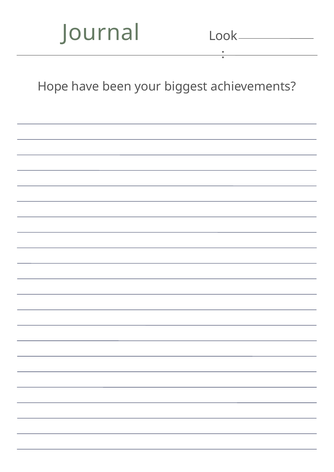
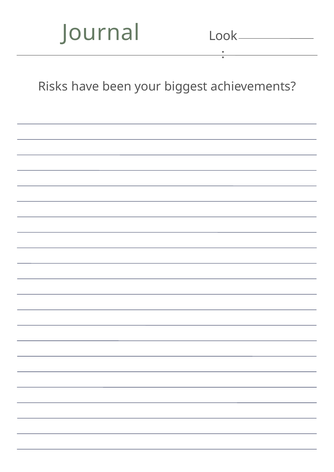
Hope: Hope -> Risks
